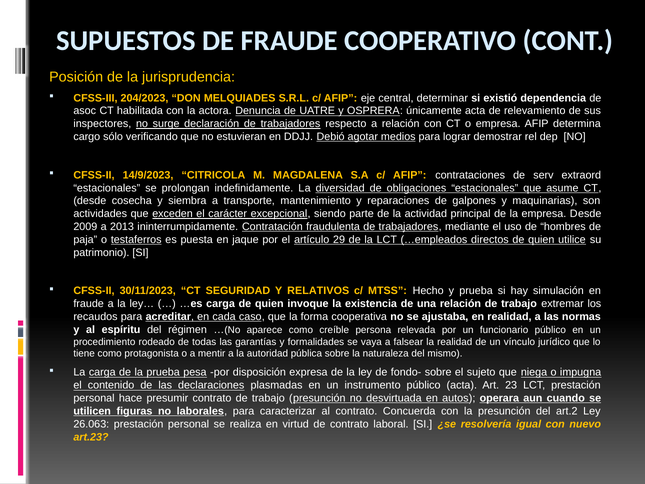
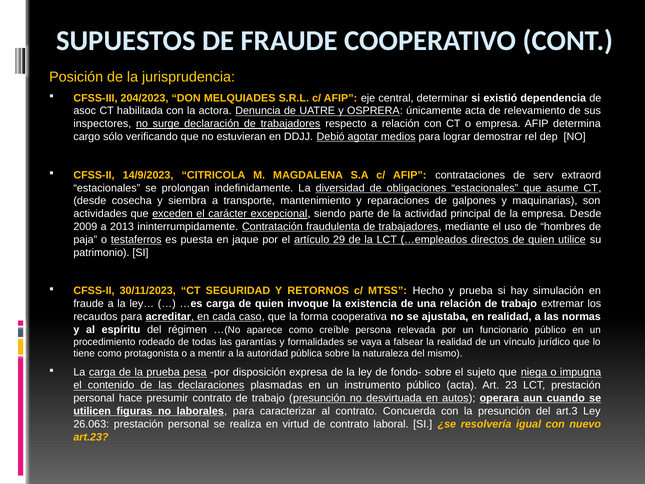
RELATIVOS: RELATIVOS -> RETORNOS
art.2: art.2 -> art.3
